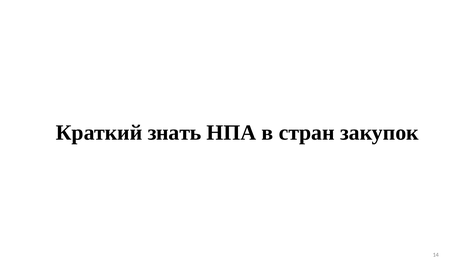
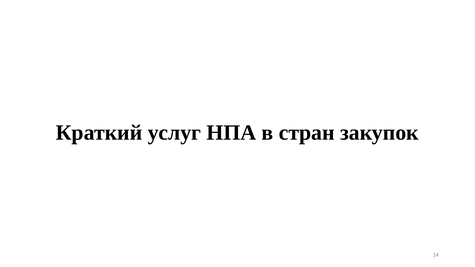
знать: знать -> услуг
